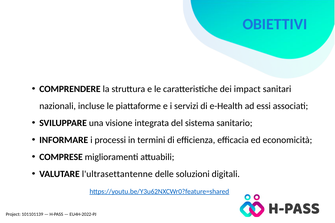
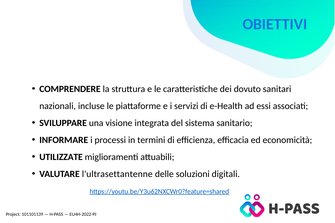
impact: impact -> dovuto
COMPRESE: COMPRESE -> UTILIZZATE
